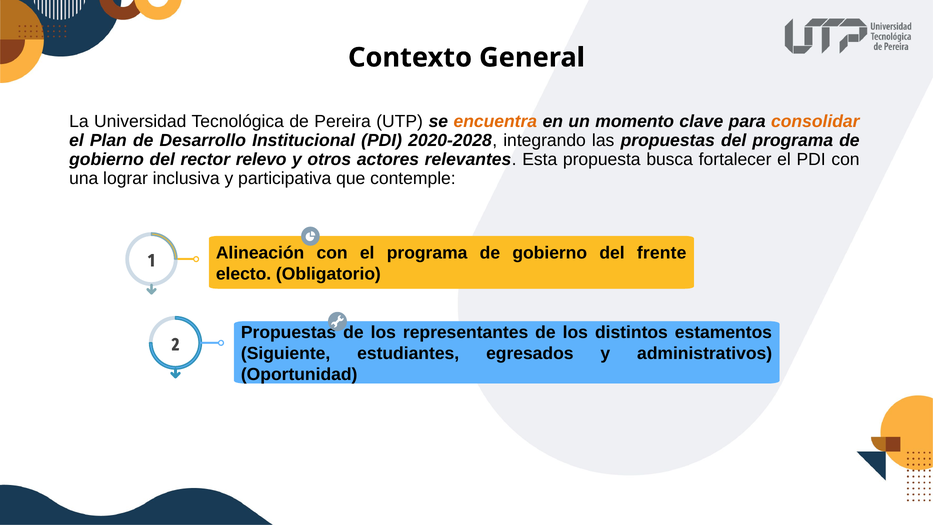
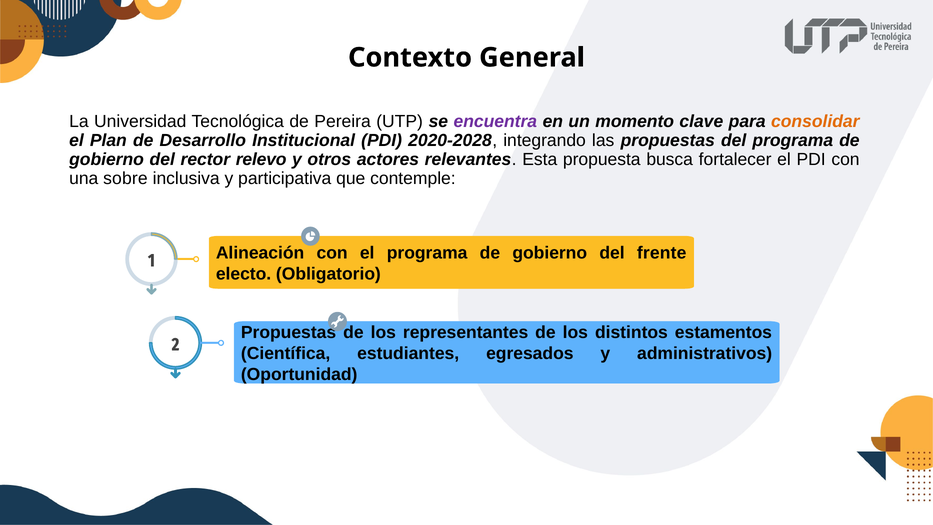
encuentra colour: orange -> purple
lograr: lograr -> sobre
Siguiente: Siguiente -> Científica
